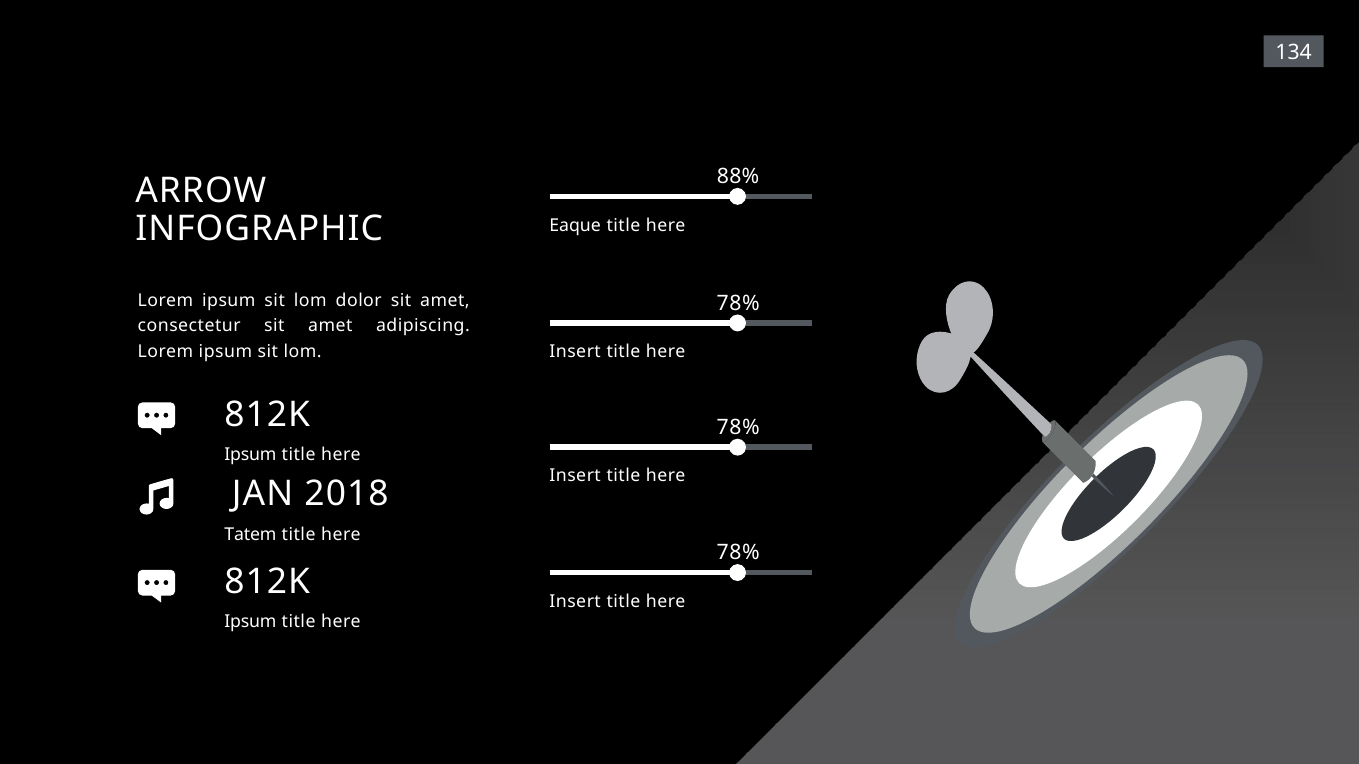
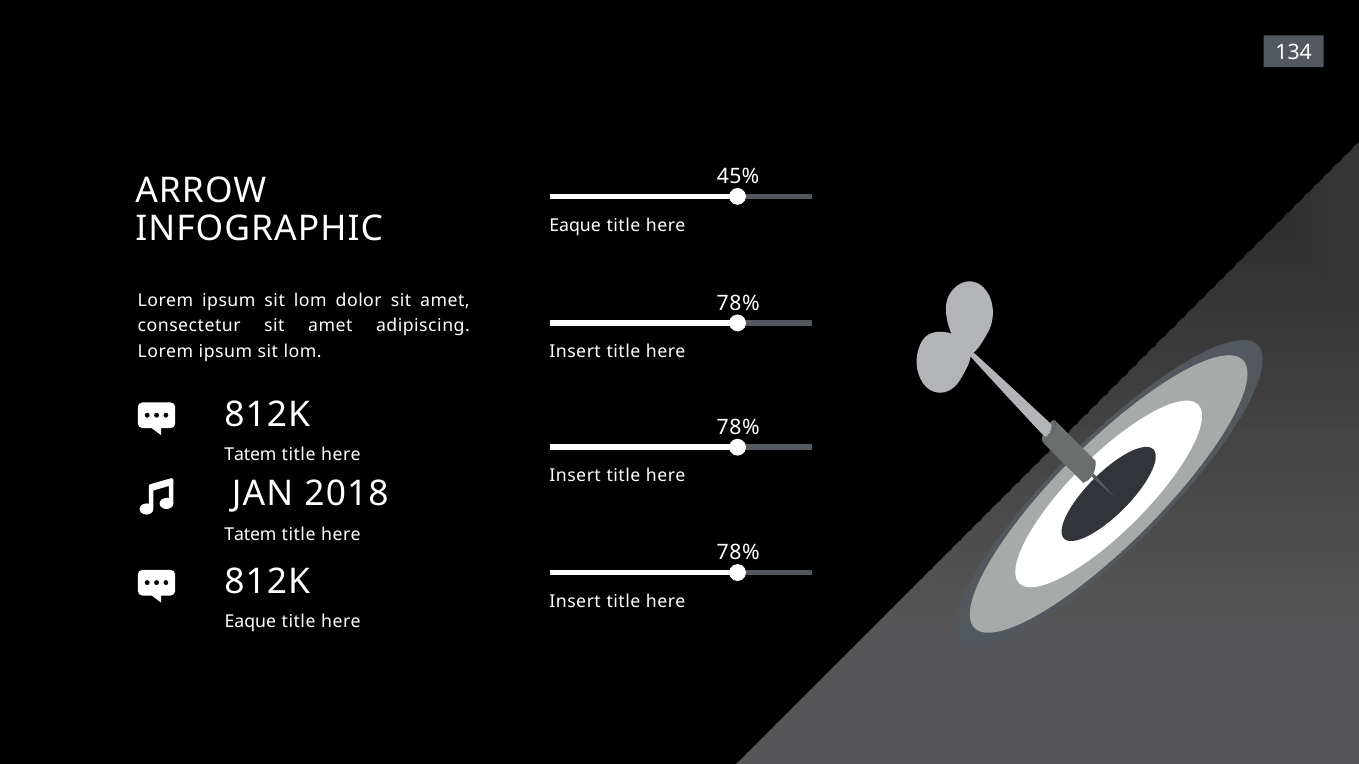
88%: 88% -> 45%
Ipsum at (250, 455): Ipsum -> Tatem
Ipsum at (250, 623): Ipsum -> Eaque
